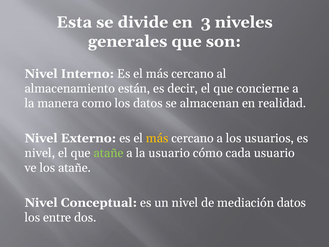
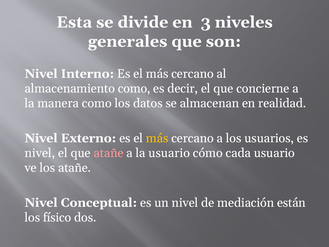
almacenamiento están: están -> como
atañe at (109, 153) colour: light green -> pink
mediación datos: datos -> están
entre: entre -> físico
